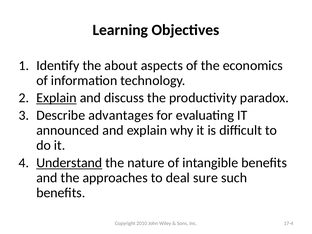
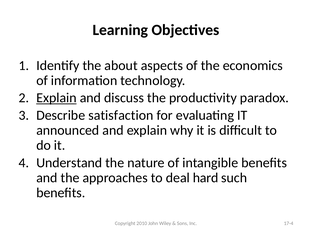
advantages: advantages -> satisfaction
Understand underline: present -> none
sure: sure -> hard
